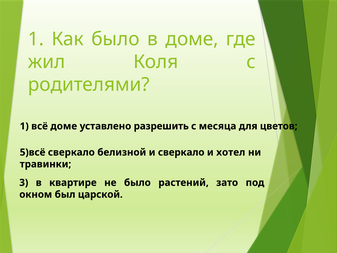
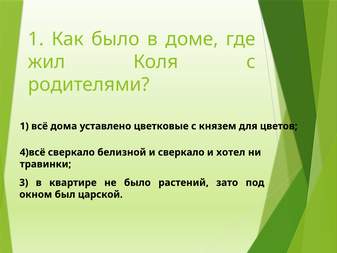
всё доме: доме -> дома
разрешить: разрешить -> цветковые
месяца: месяца -> князем
5)всё: 5)всё -> 4)всё
